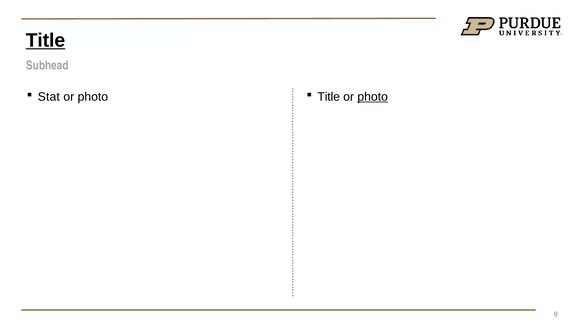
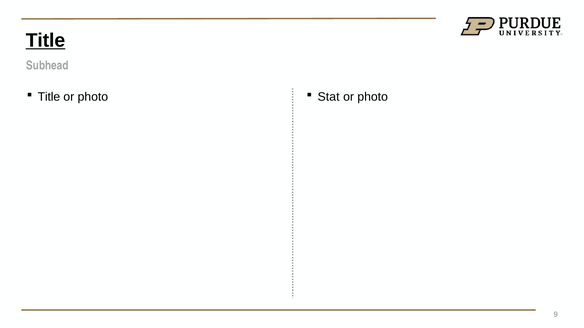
Stat at (49, 97): Stat -> Title
Title at (329, 97): Title -> Stat
photo at (373, 97) underline: present -> none
